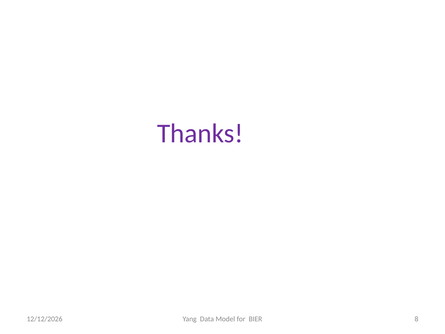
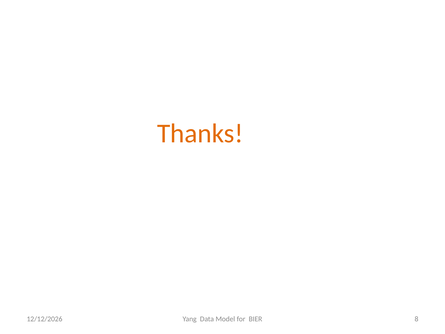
Thanks colour: purple -> orange
